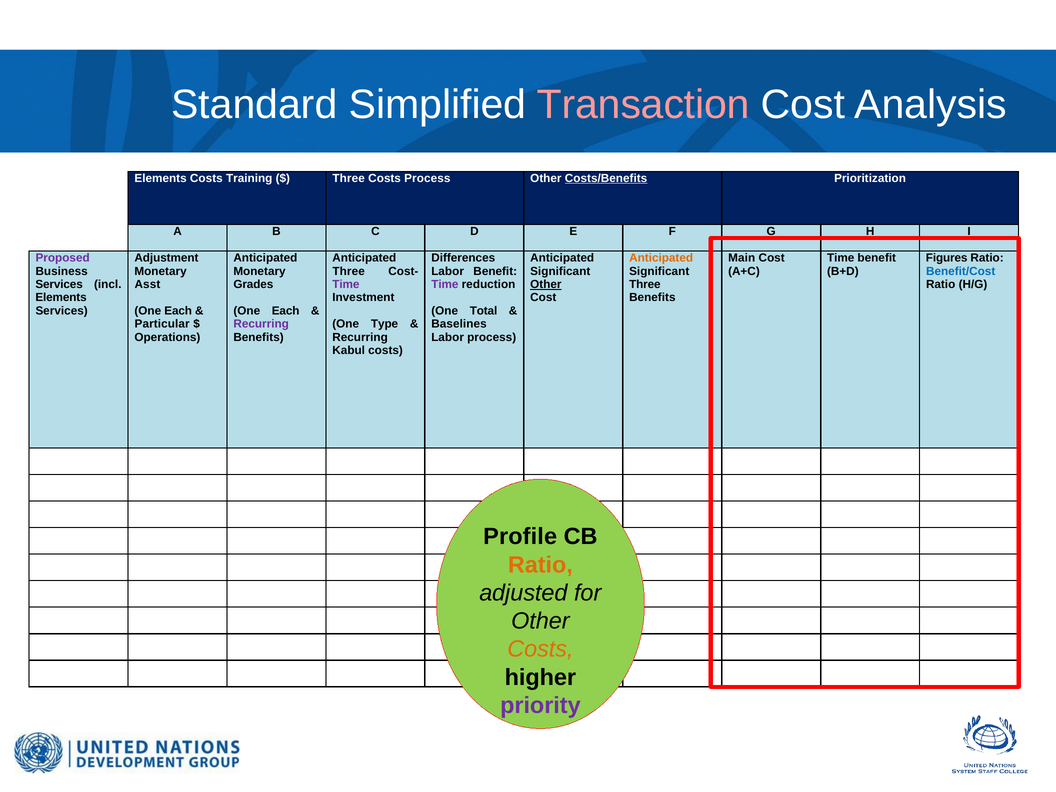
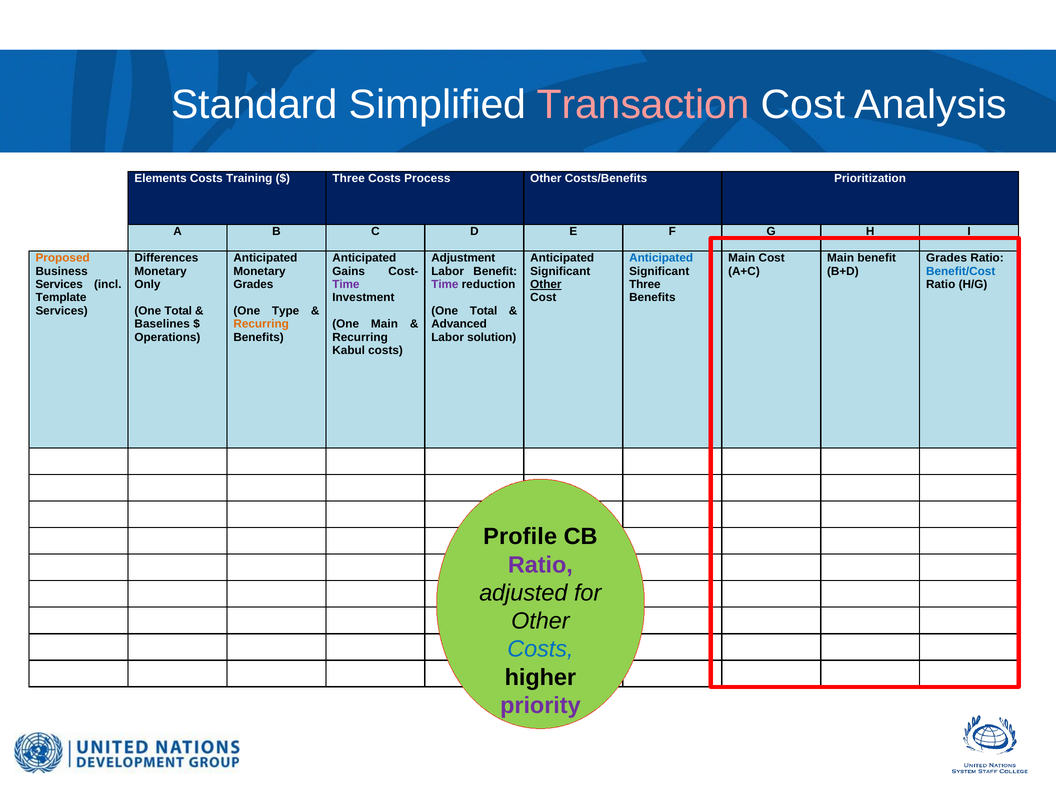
Costs/Benefits underline: present -> none
Proposed colour: purple -> orange
Adjustment: Adjustment -> Differences
Differences: Differences -> Adjustment
Anticipated at (661, 258) colour: orange -> blue
Time at (841, 258): Time -> Main
Figures at (947, 258): Figures -> Grades
Three at (349, 271): Three -> Gains
Asst: Asst -> Only
Elements at (61, 298): Elements -> Template
Each at (178, 311): Each -> Total
Each at (286, 311): Each -> Type
Particular: Particular -> Baselines
Recurring at (261, 324) colour: purple -> orange
One Type: Type -> Main
Baselines: Baselines -> Advanced
Labor process: process -> solution
Ratio at (540, 565) colour: orange -> purple
Costs at (540, 649) colour: orange -> blue
